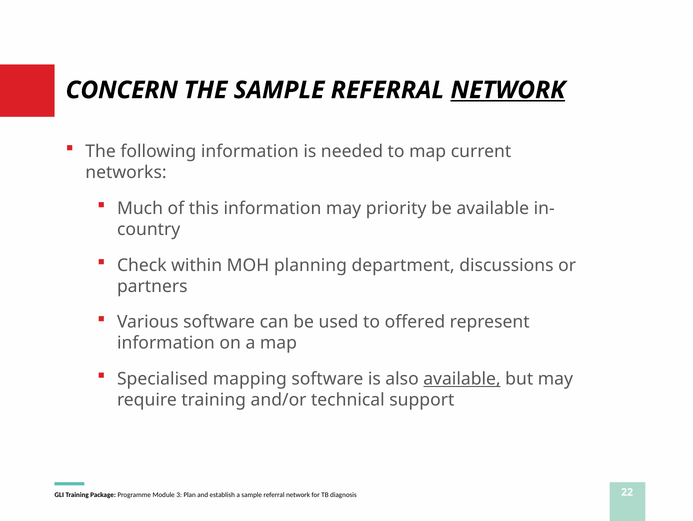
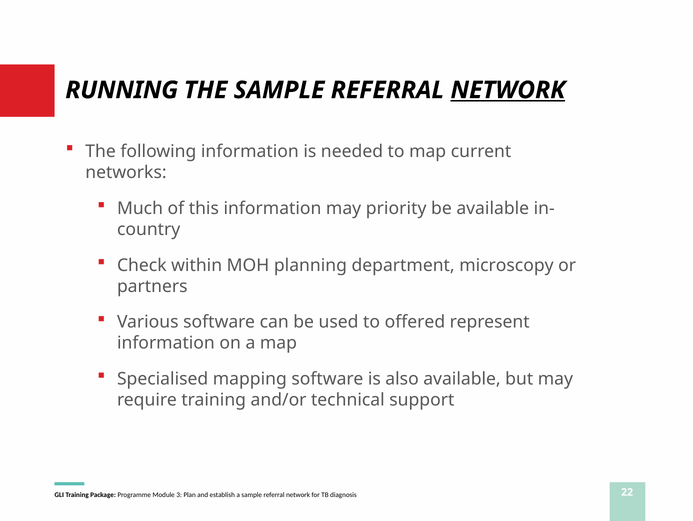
CONCERN: CONCERN -> RUNNING
discussions: discussions -> microscopy
available at (462, 379) underline: present -> none
